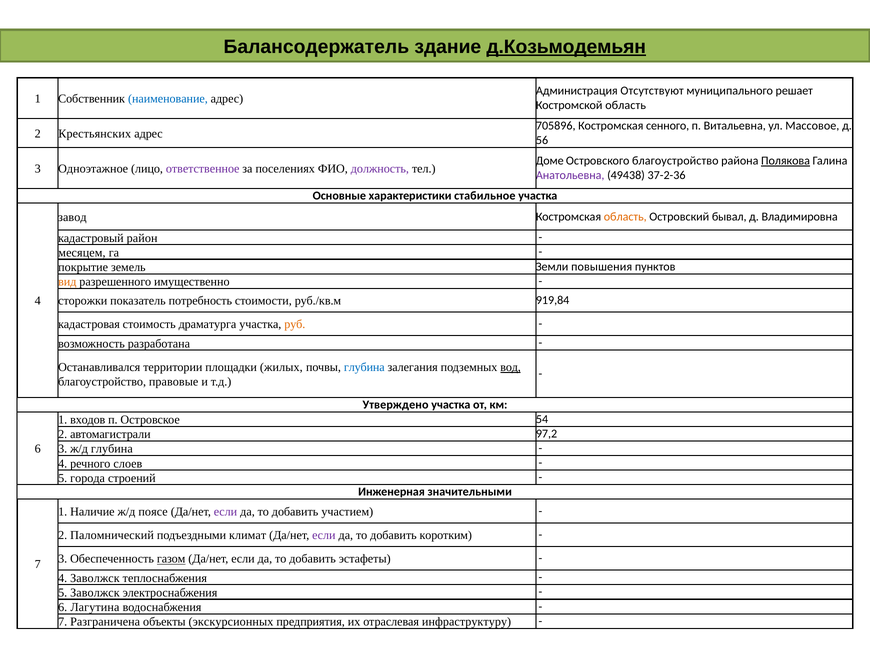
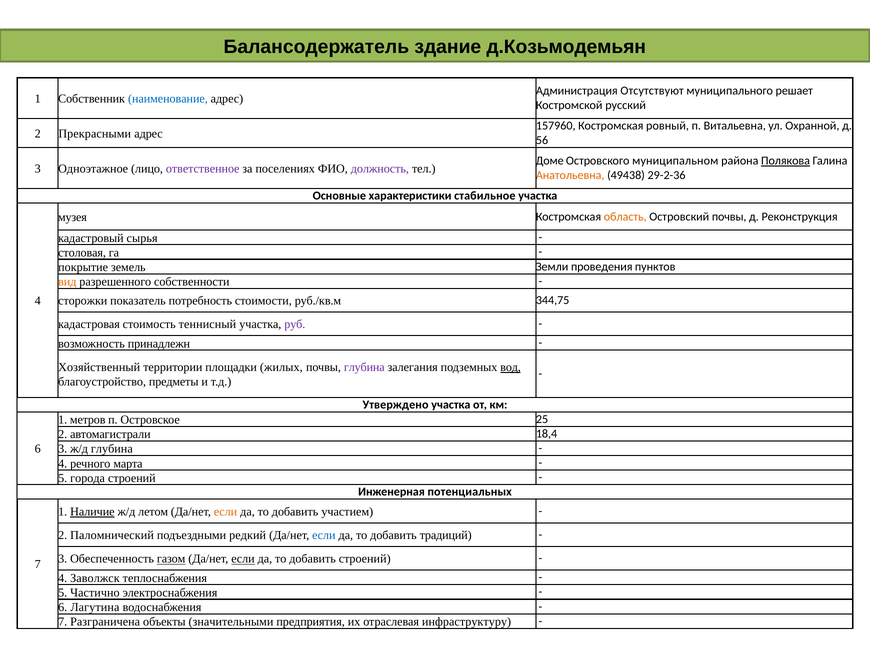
д.Козьмодемьян underline: present -> none
Костромской область: область -> русский
705896: 705896 -> 157960
сенного: сенного -> ровный
Массовое: Массовое -> Охранной
Крестьянских: Крестьянских -> Прекрасными
Островского благоустройство: благоустройство -> муниципальном
Анатольевна colour: purple -> orange
37-2-36: 37-2-36 -> 29-2-36
завод: завод -> музея
Островский бывал: бывал -> почвы
Владимировна: Владимировна -> Реконструкция
район: район -> сырья
месяцем: месяцем -> столовая
повышения: повышения -> проведения
имущественно: имущественно -> собственности
919,84: 919,84 -> 344,75
драматурга: драматурга -> теннисный
руб colour: orange -> purple
разработана: разработана -> принадлежн
Останавливался: Останавливался -> Хозяйственный
глубина at (364, 367) colour: blue -> purple
правовые: правовые -> предметы
входов: входов -> метров
54: 54 -> 25
97,2: 97,2 -> 18,4
слоев: слоев -> марта
значительными: значительными -> потенциальных
Наличие underline: none -> present
поясе: поясе -> летом
если at (226, 511) colour: purple -> orange
климат: климат -> редкий
если at (324, 535) colour: purple -> blue
коротким: коротким -> традиций
если at (243, 559) underline: none -> present
добавить эстафеты: эстафеты -> строений
5 Заволжск: Заволжск -> Частично
экскурсионных: экскурсионных -> значительными
